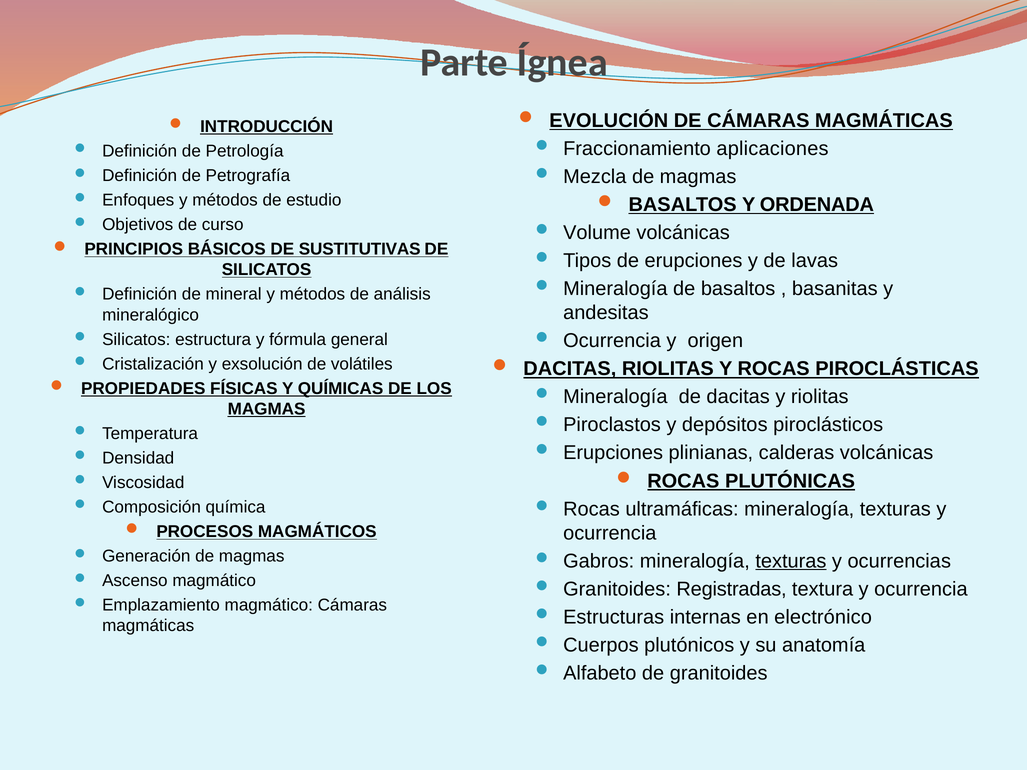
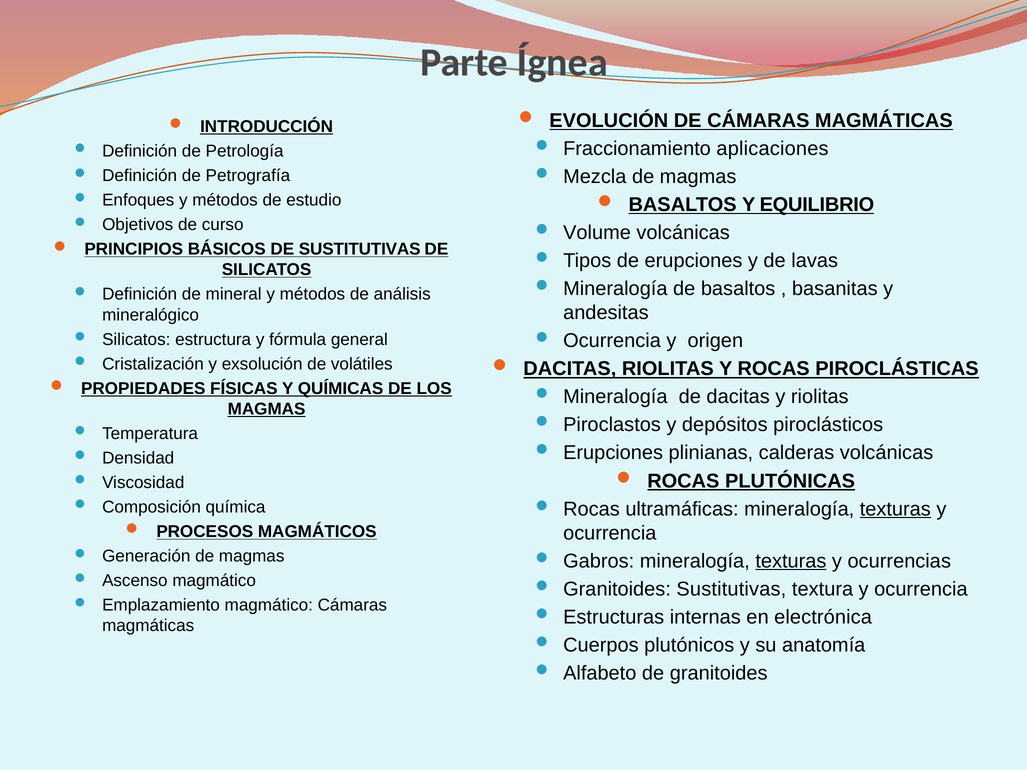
ORDENADA: ORDENADA -> EQUILIBRIO
texturas at (895, 509) underline: none -> present
Granitoides Registradas: Registradas -> Sustitutivas
electrónico: electrónico -> electrónica
